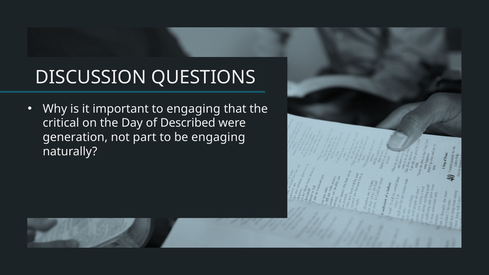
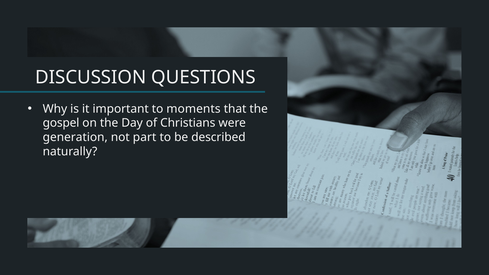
to engaging: engaging -> moments
critical: critical -> gospel
Described: Described -> Christians
be engaging: engaging -> described
